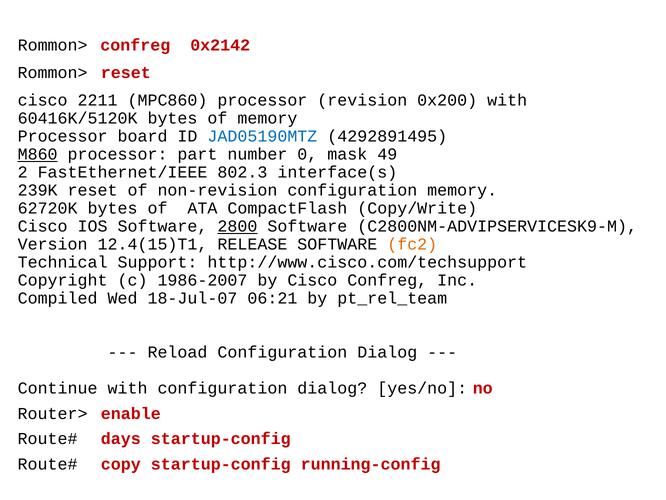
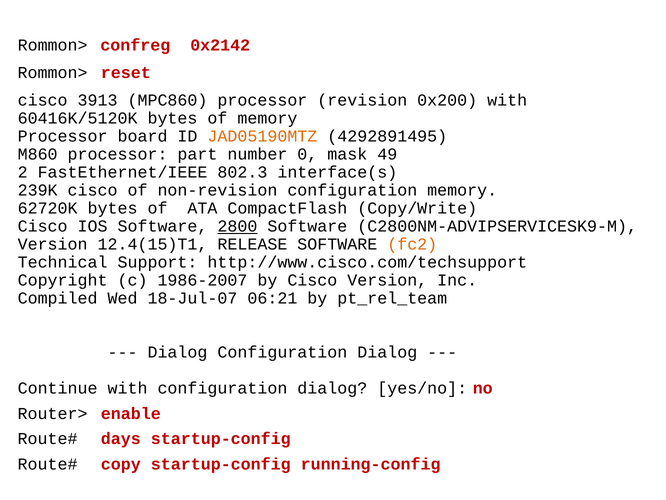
2211: 2211 -> 3913
JAD05190MTZ colour: blue -> orange
M860 underline: present -> none
239K reset: reset -> cisco
Cisco Confreg: Confreg -> Version
Reload at (177, 352): Reload -> Dialog
